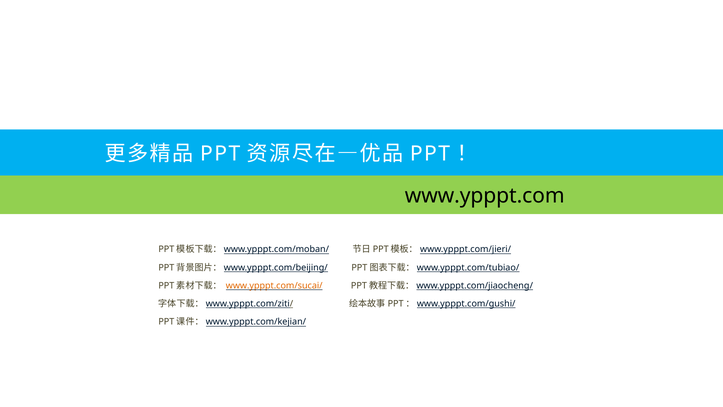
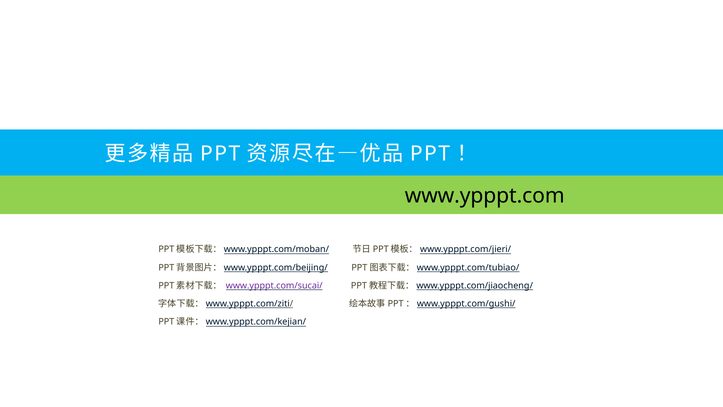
www.ypppt.com/sucai/ colour: orange -> purple
